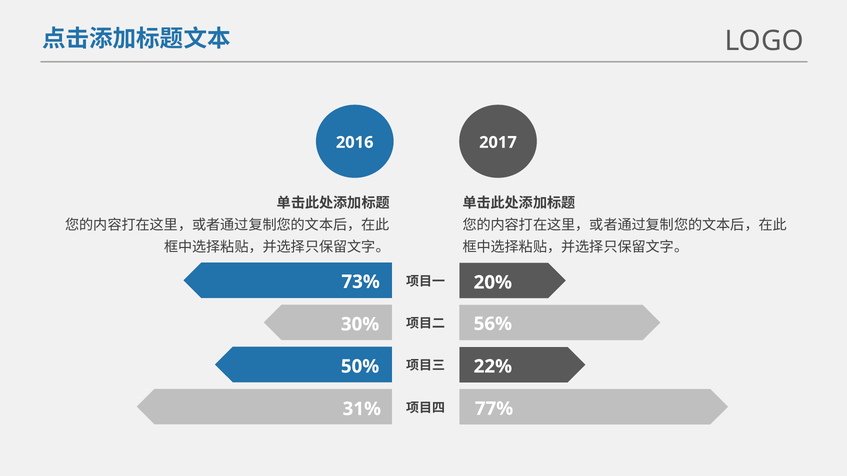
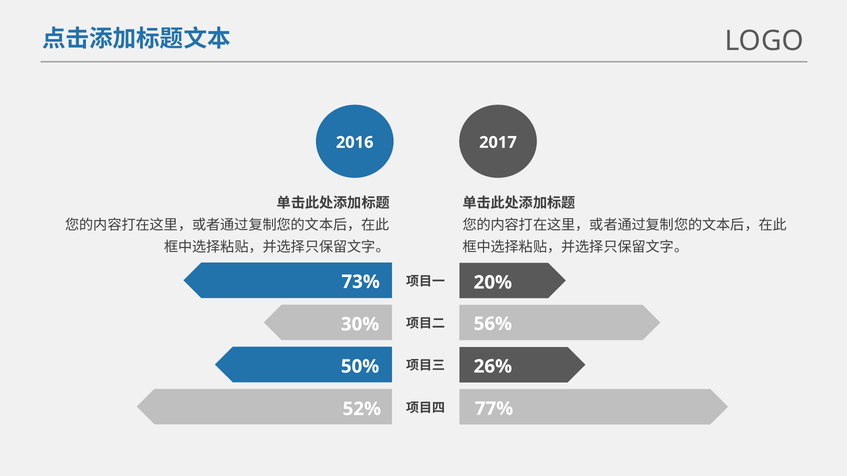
22%: 22% -> 26%
31%: 31% -> 52%
